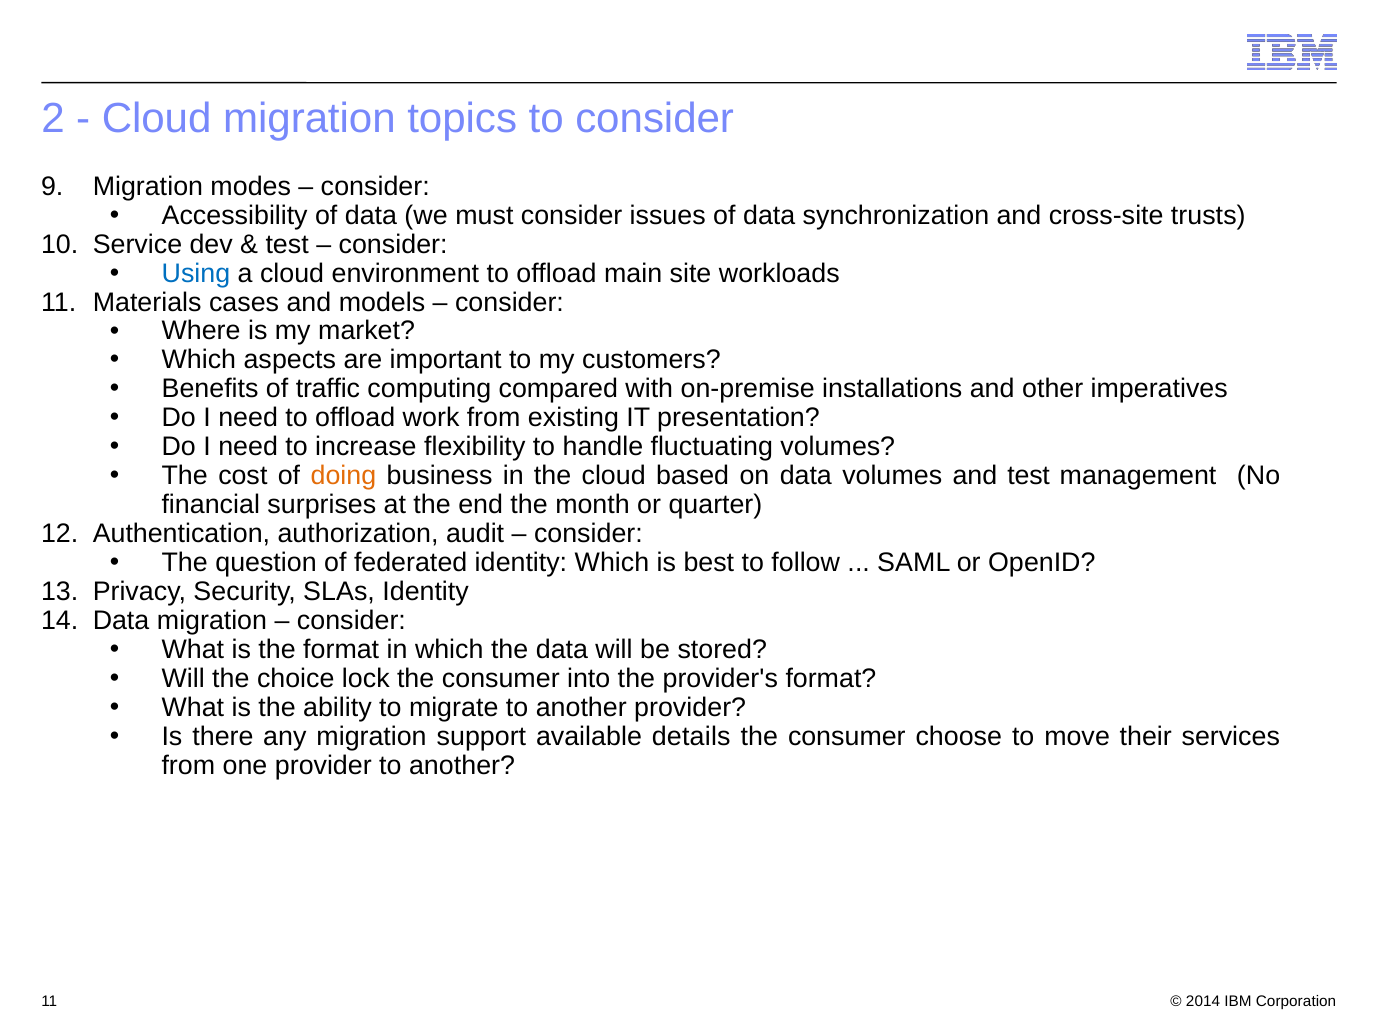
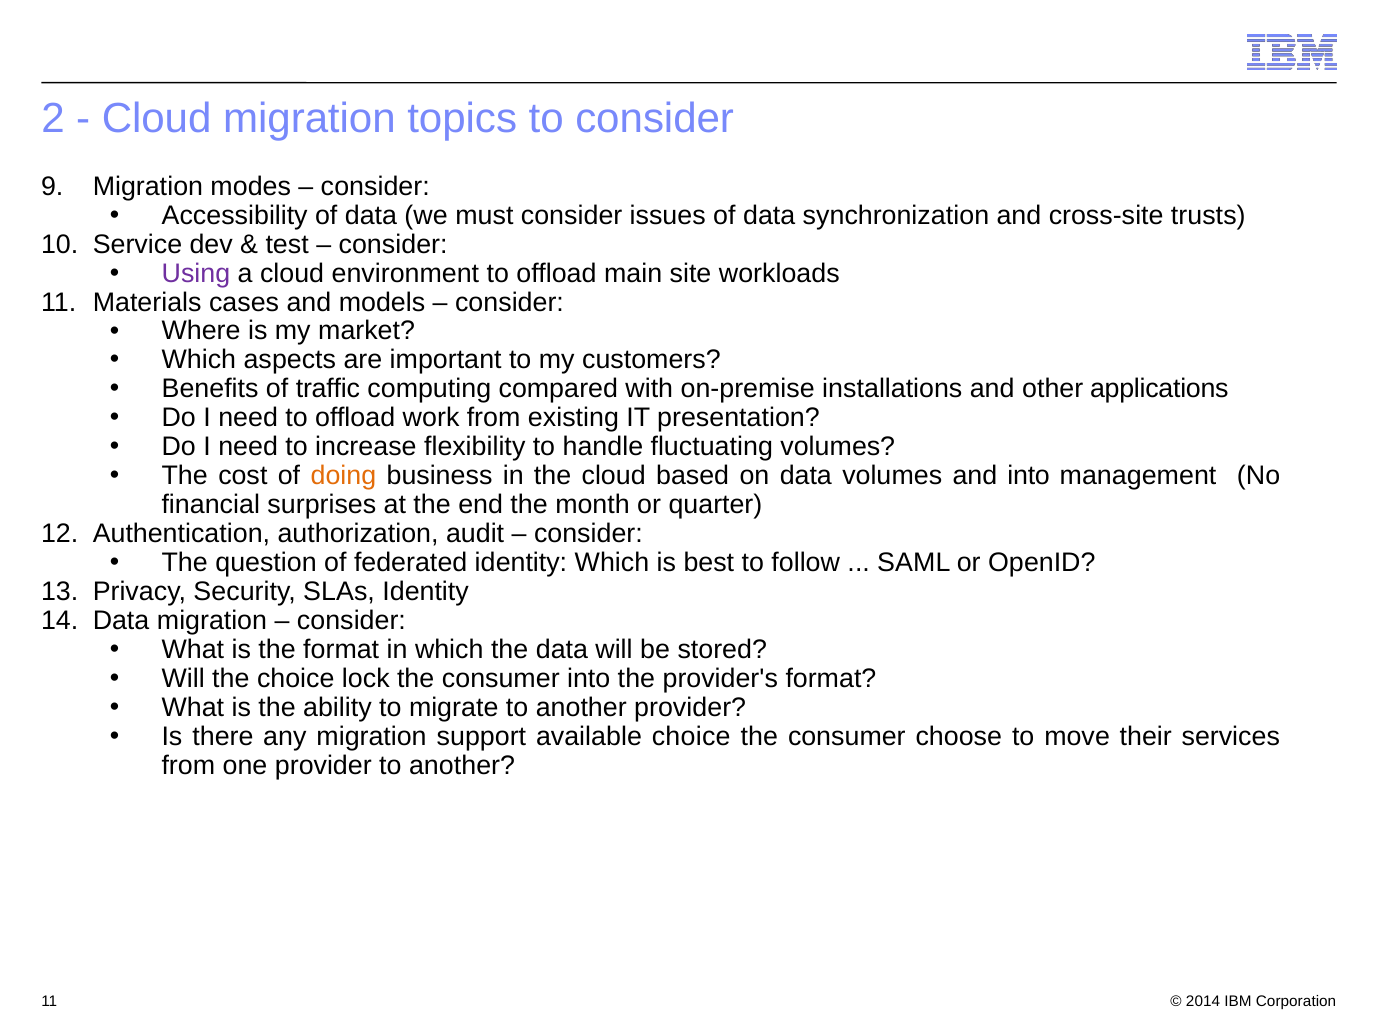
Using colour: blue -> purple
imperatives: imperatives -> applications
and test: test -> into
available details: details -> choice
